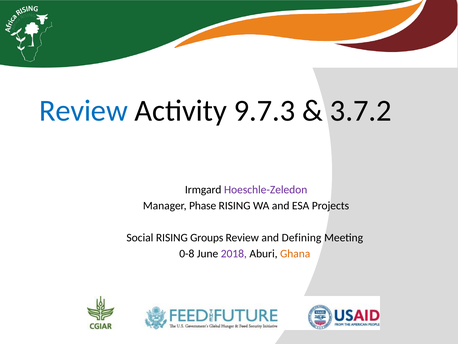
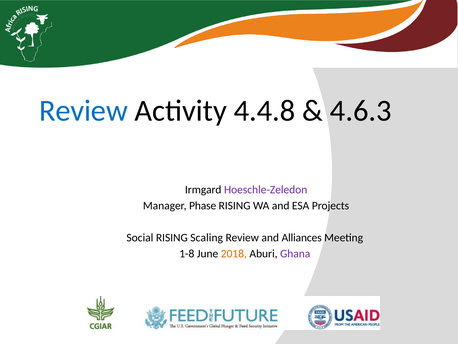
9.7.3: 9.7.3 -> 4.4.8
3.7.2: 3.7.2 -> 4.6.3
Groups: Groups -> Scaling
Defining: Defining -> Alliances
0-8: 0-8 -> 1-8
2018 colour: purple -> orange
Ghana colour: orange -> purple
